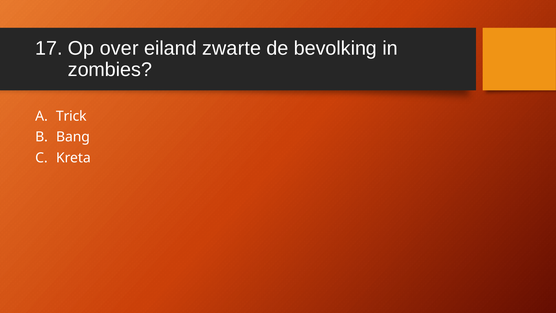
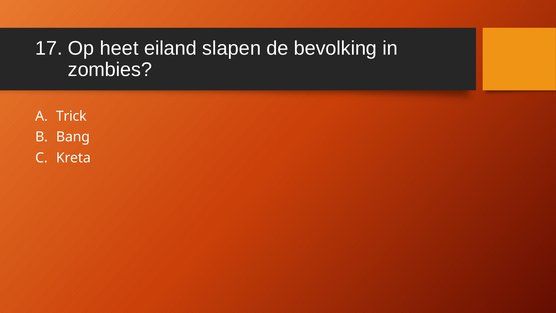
over: over -> heet
zwarte: zwarte -> slapen
